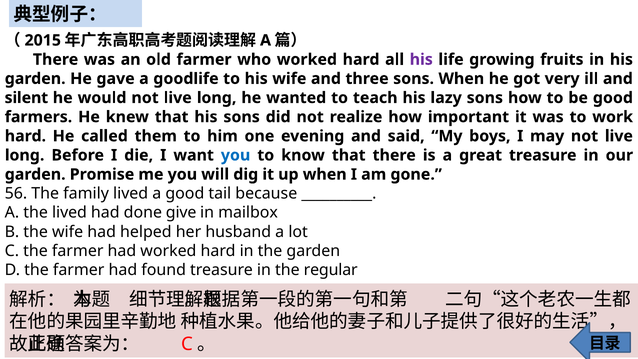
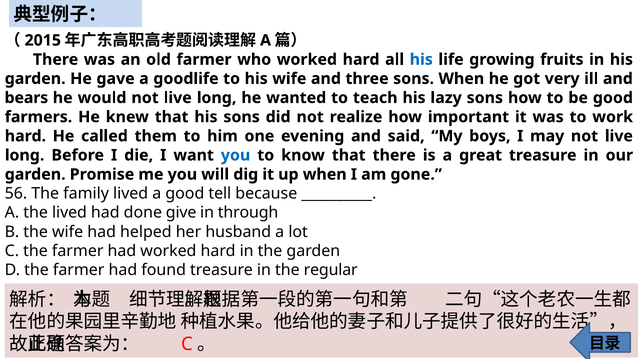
his at (421, 59) colour: purple -> blue
silent: silent -> bears
tail: tail -> tell
mailbox: mailbox -> through
